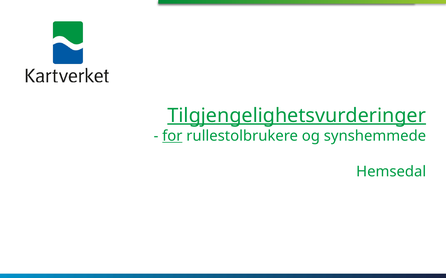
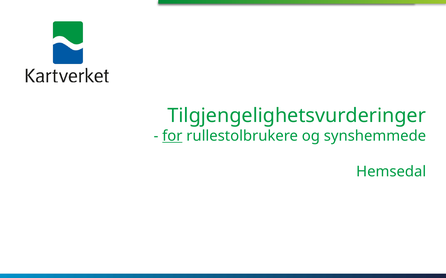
Tilgjengelighetsvurderinger underline: present -> none
